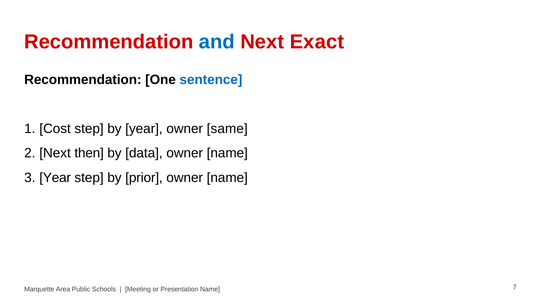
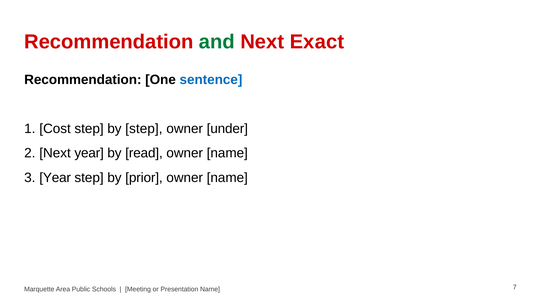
and colour: blue -> green
by year: year -> step
same: same -> under
Next then: then -> year
data: data -> read
